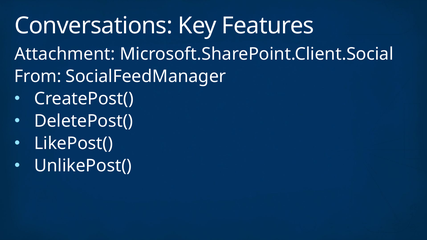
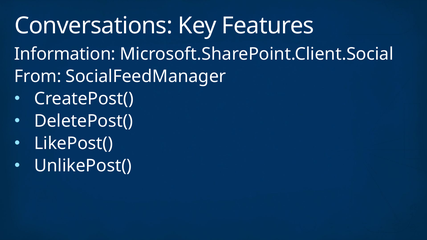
Attachment: Attachment -> Information
